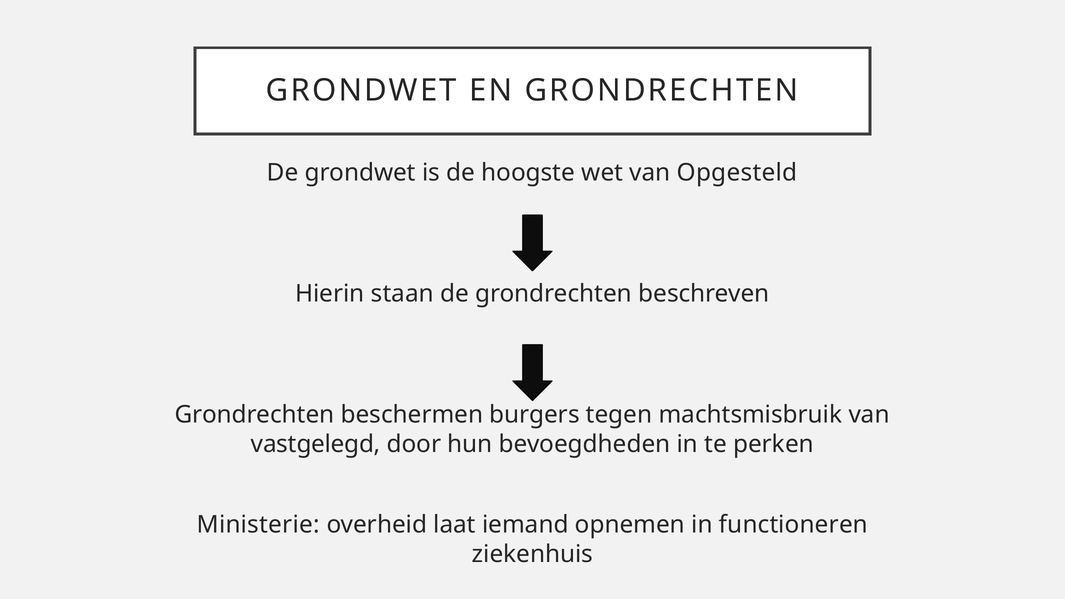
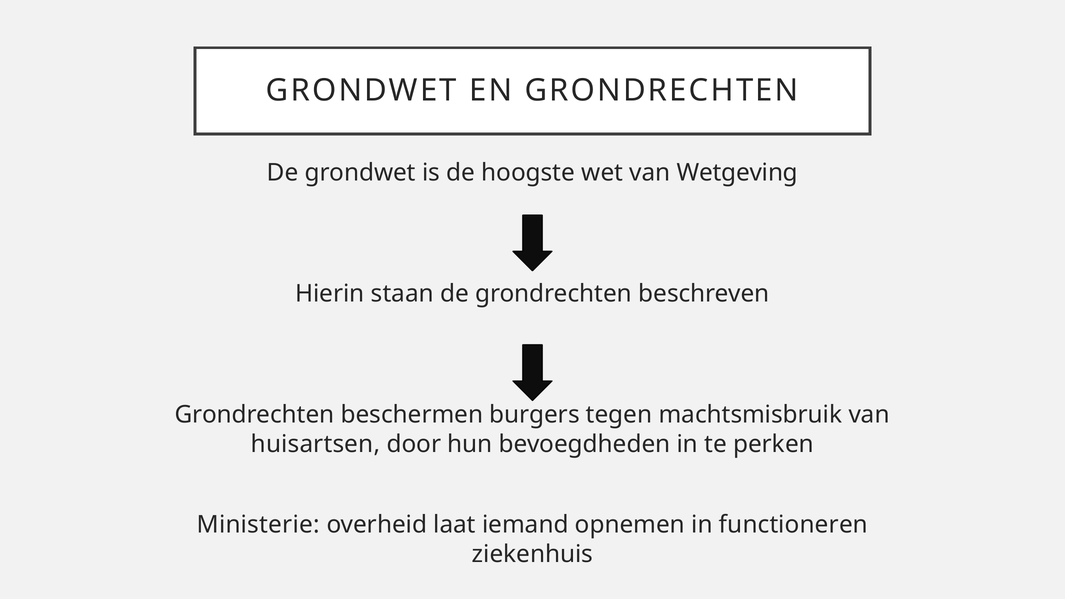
Opgesteld: Opgesteld -> Wetgeving
vastgelegd: vastgelegd -> huisartsen
